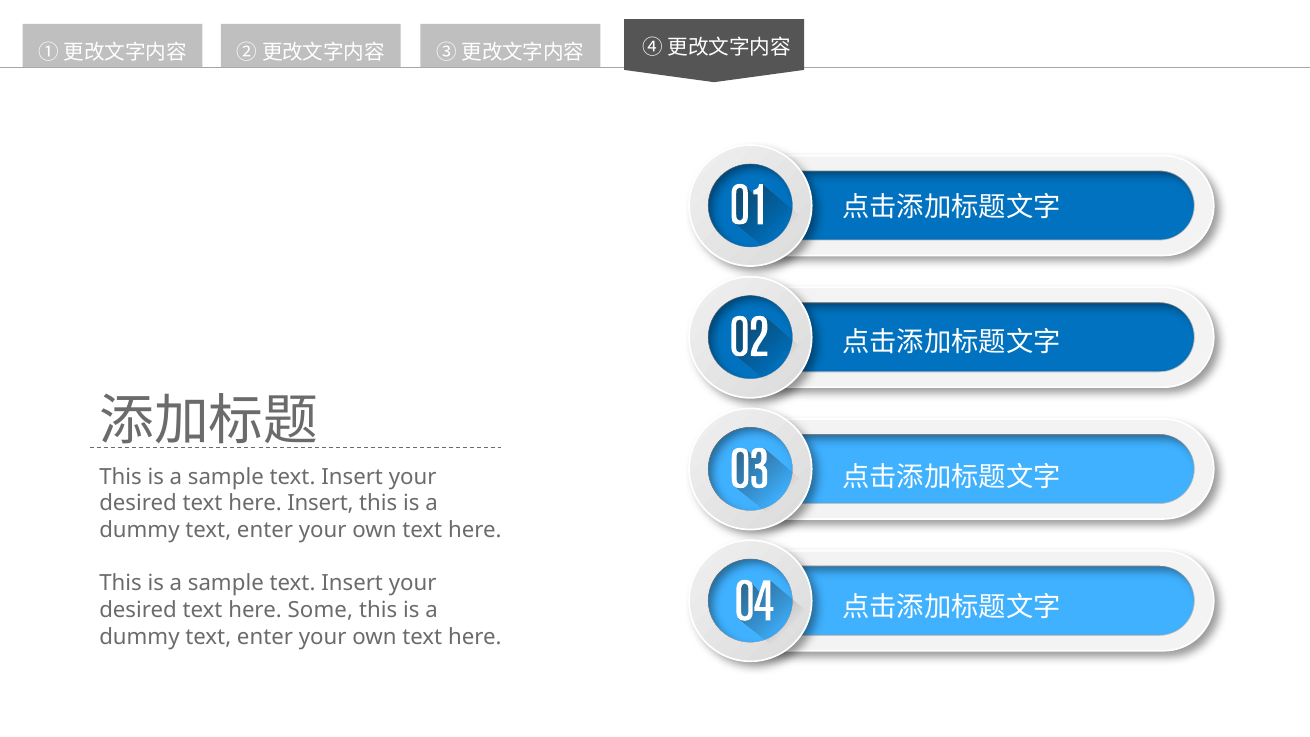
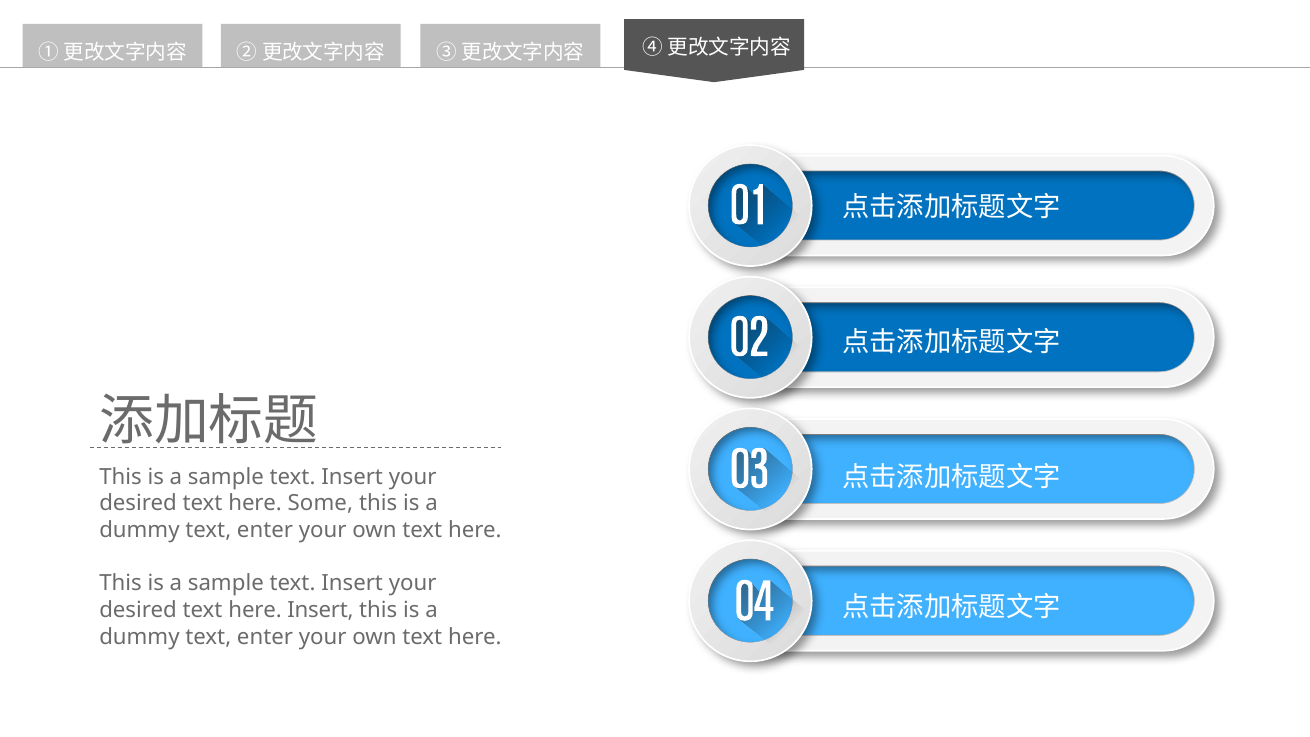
here Insert: Insert -> Some
here Some: Some -> Insert
